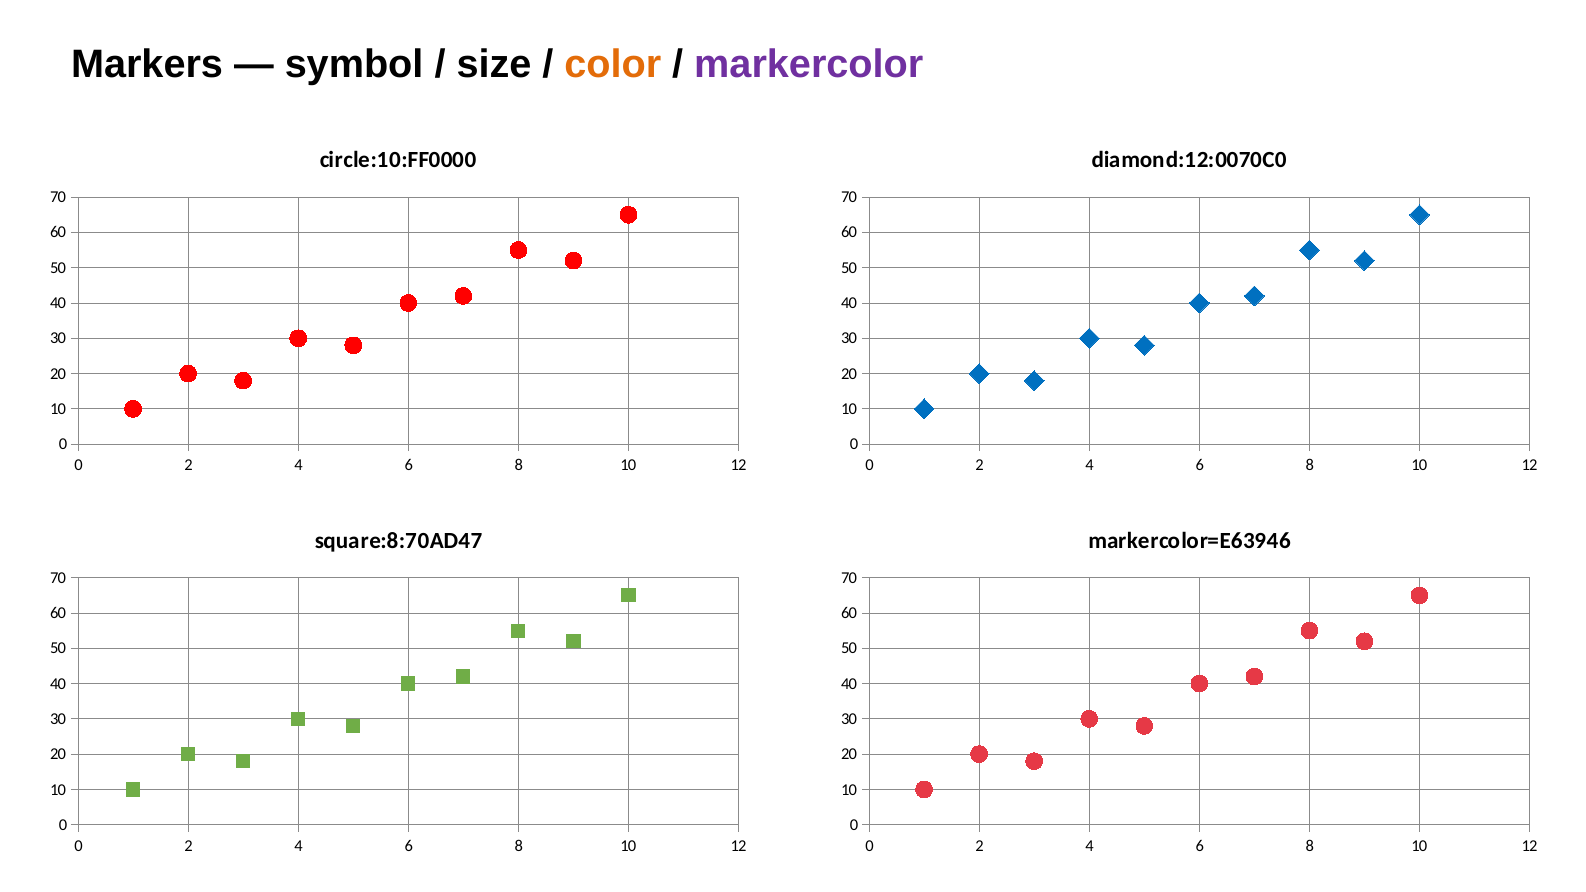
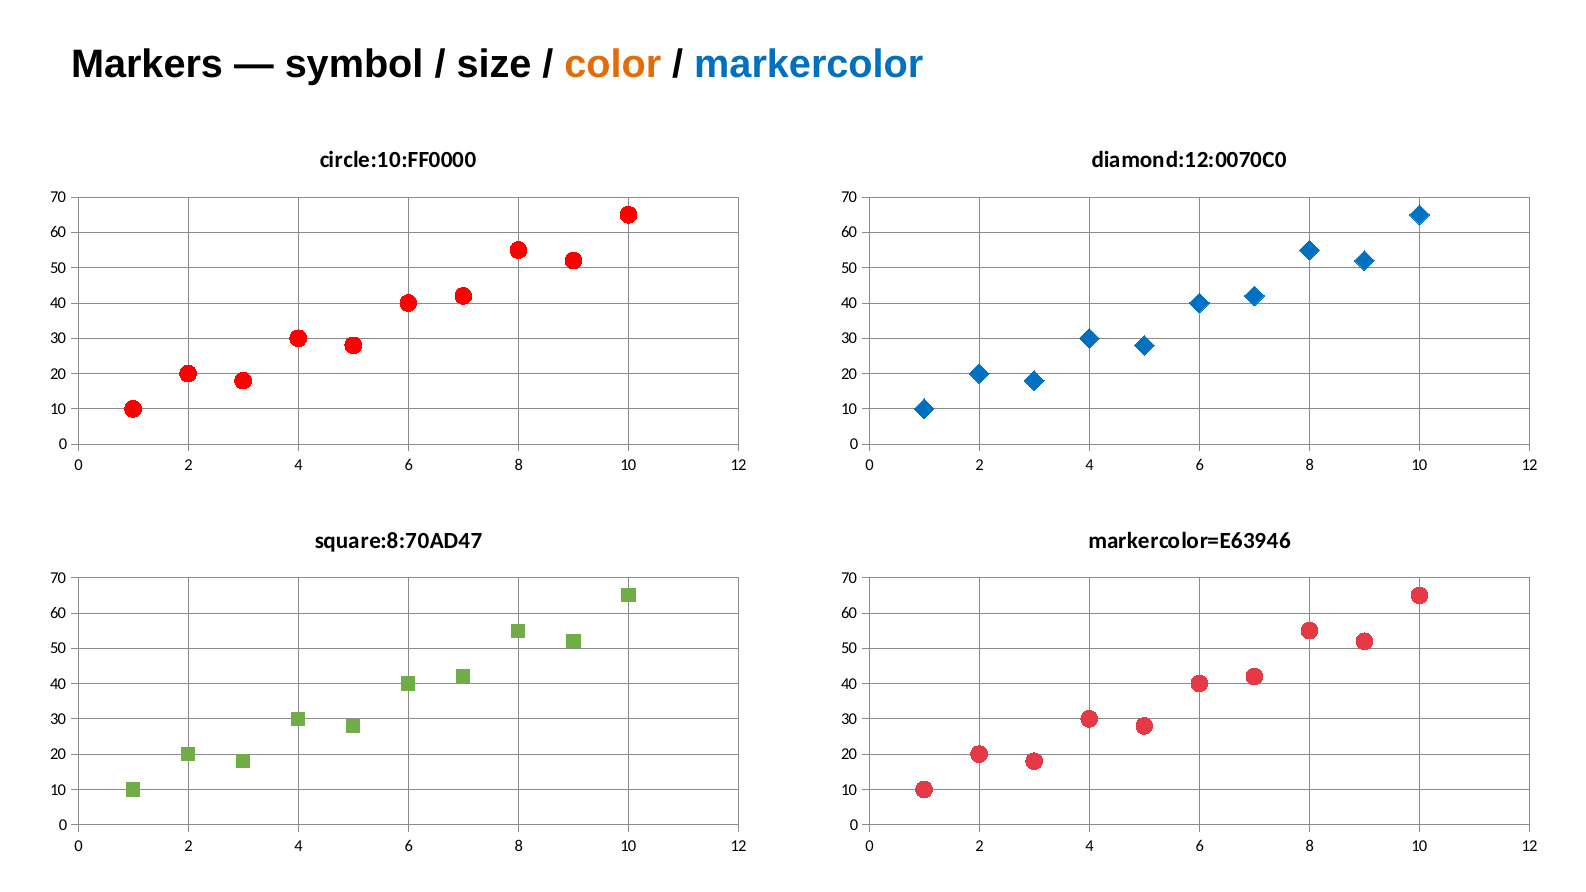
markercolor colour: purple -> blue
